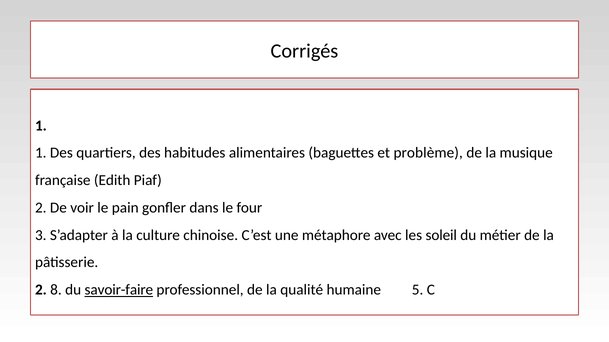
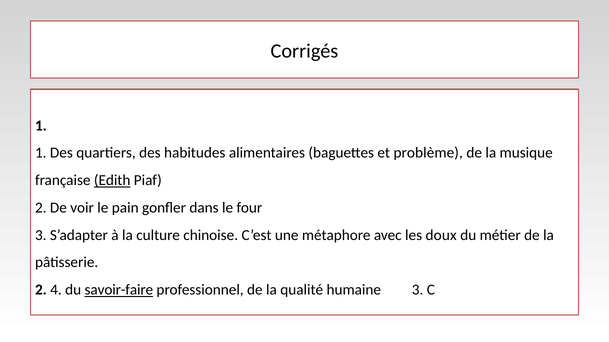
Edith underline: none -> present
soleil: soleil -> doux
8: 8 -> 4
humaine 5: 5 -> 3
